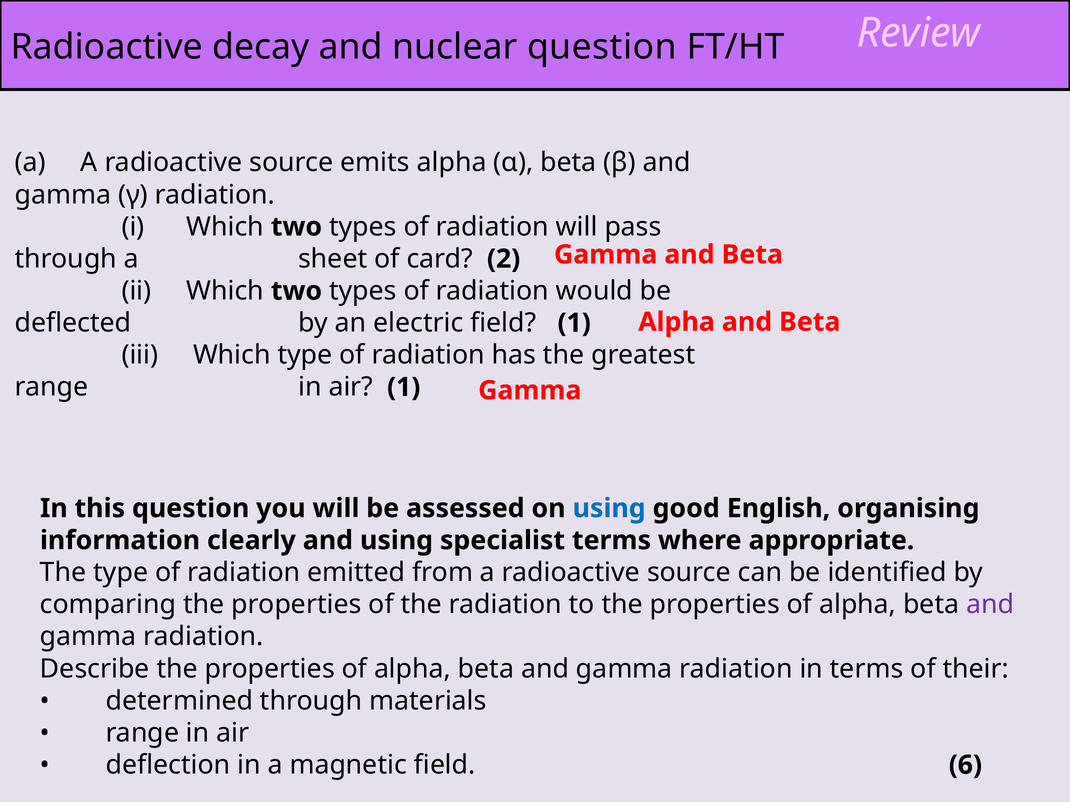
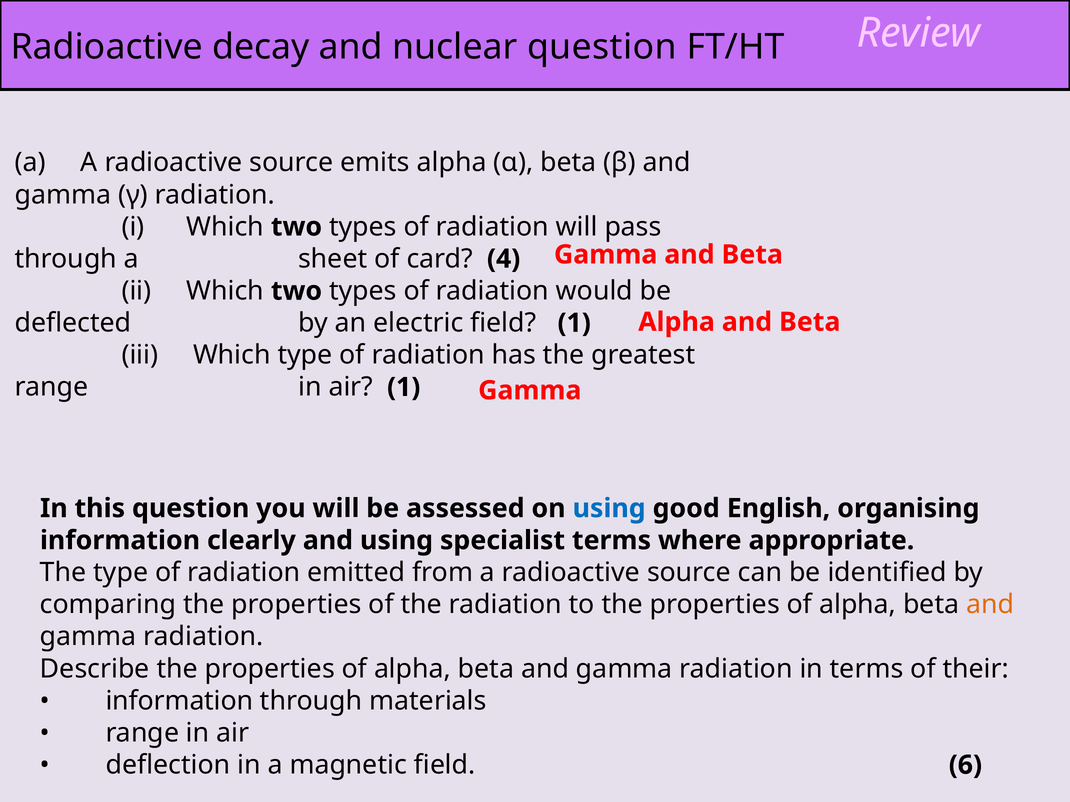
2: 2 -> 4
and at (990, 605) colour: purple -> orange
determined at (179, 701): determined -> information
